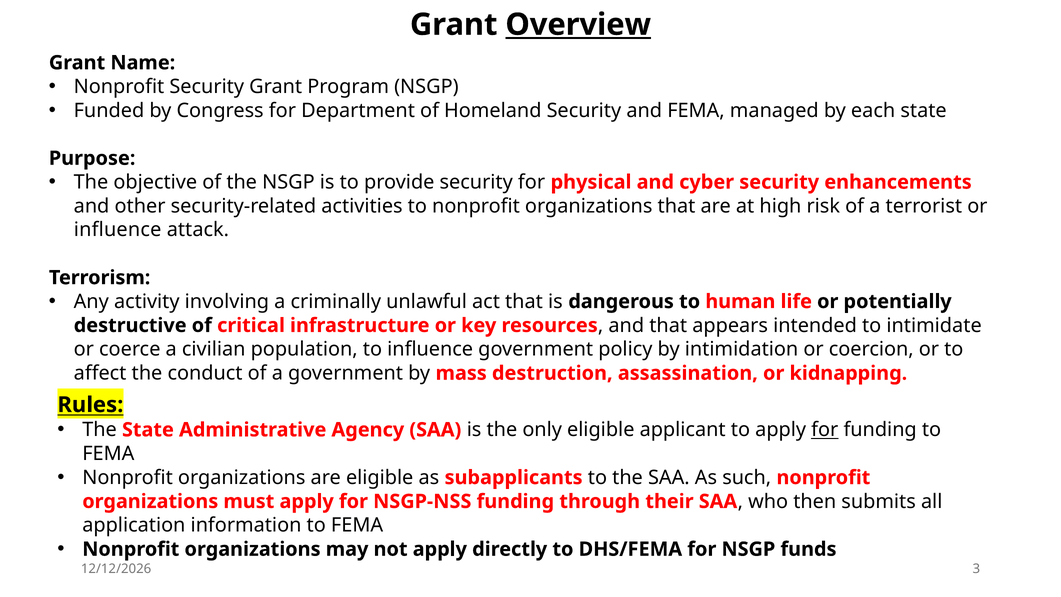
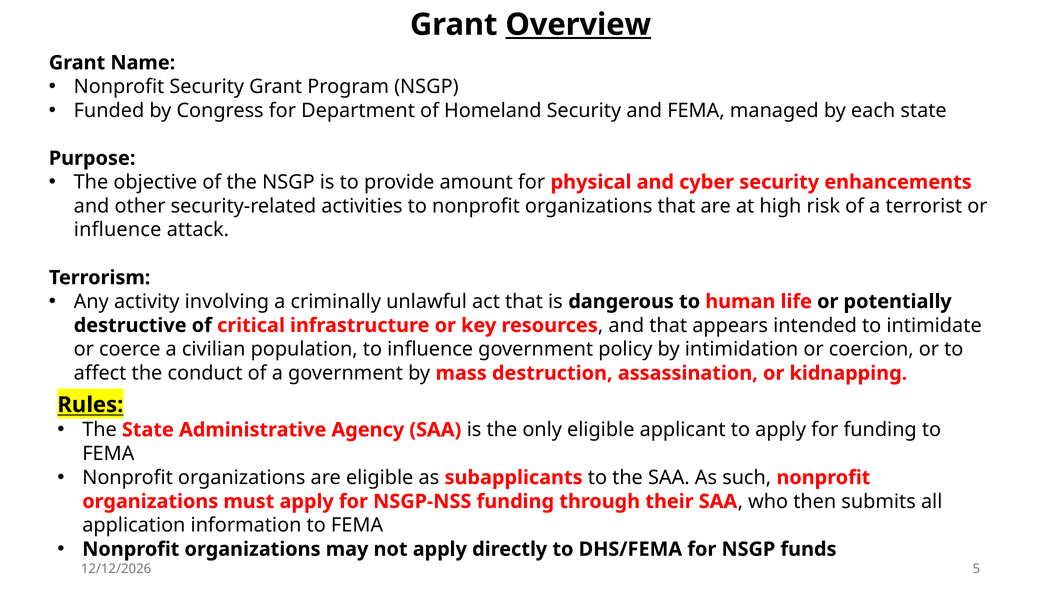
provide security: security -> amount
for at (825, 430) underline: present -> none
3: 3 -> 5
